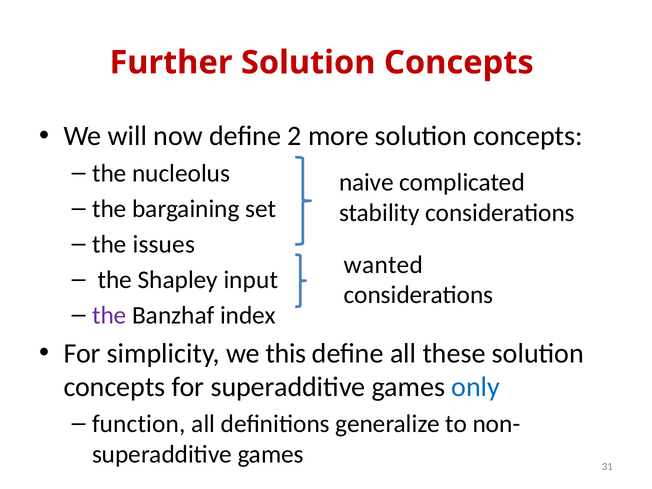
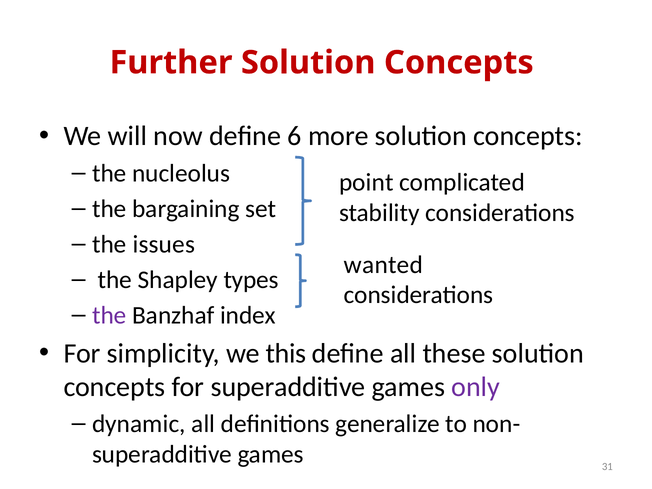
2: 2 -> 6
naive: naive -> point
input: input -> types
only colour: blue -> purple
function: function -> dynamic
